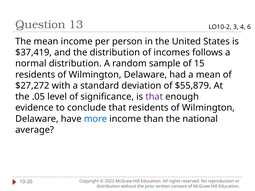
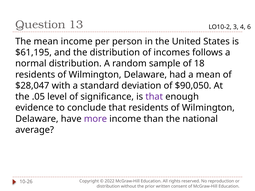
$37,419: $37,419 -> $61,195
15: 15 -> 18
$27,272: $27,272 -> $28,047
$55,879: $55,879 -> $90,050
more colour: blue -> purple
